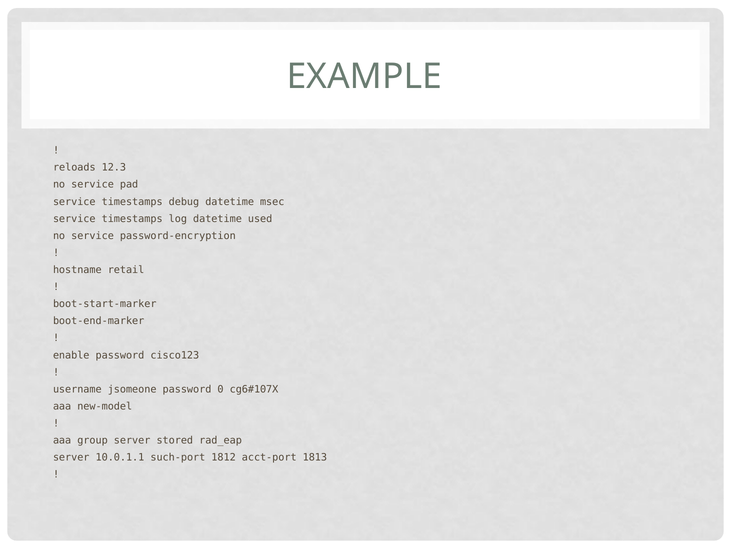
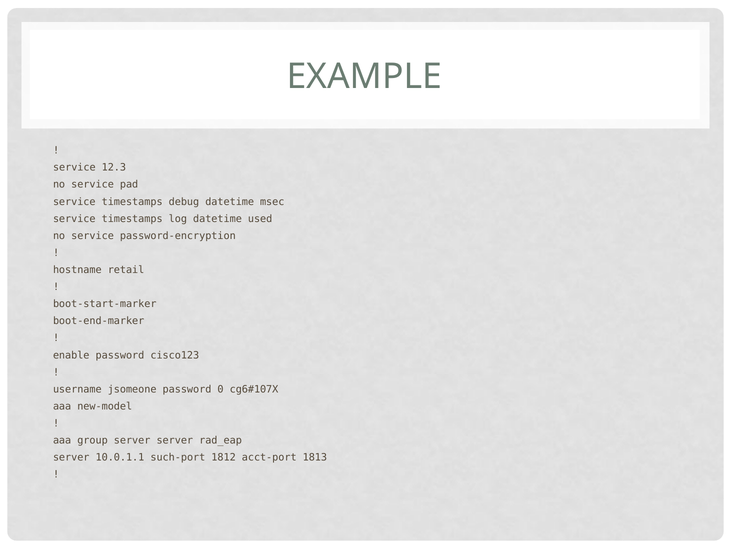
reloads at (74, 168): reloads -> service
server stored: stored -> server
